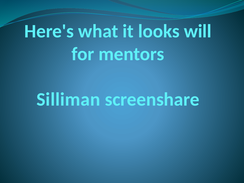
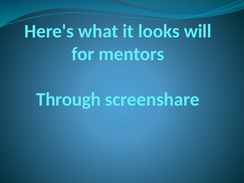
Silliman: Silliman -> Through
